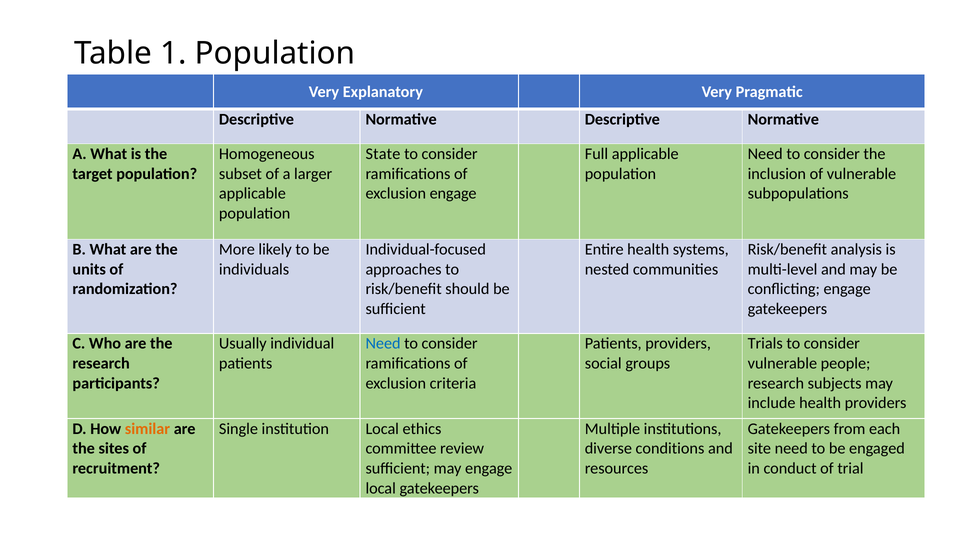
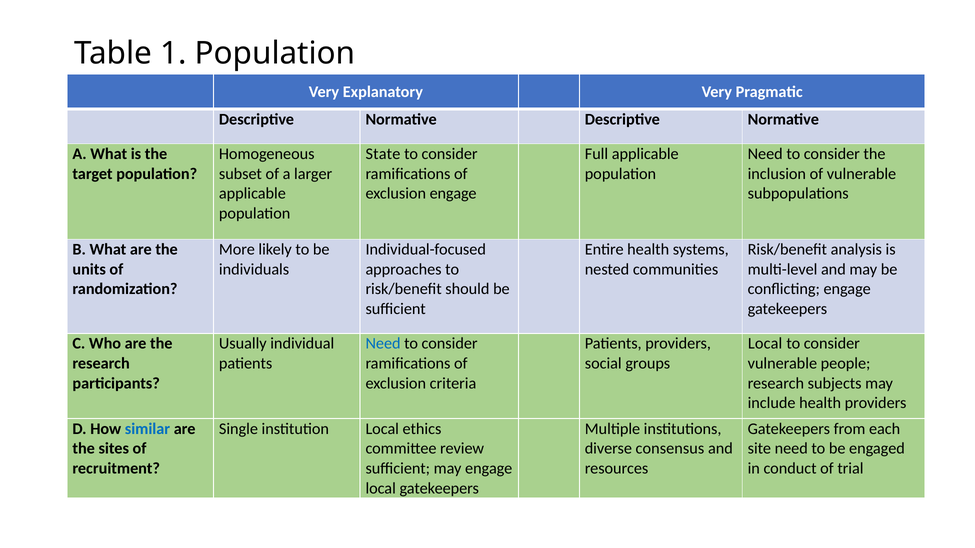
Trials at (765, 344): Trials -> Local
similar colour: orange -> blue
conditions: conditions -> consensus
